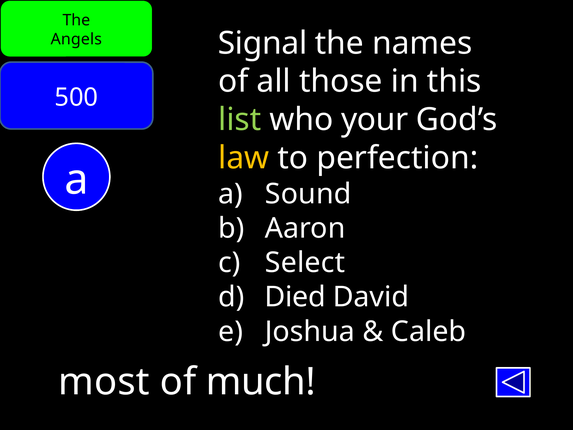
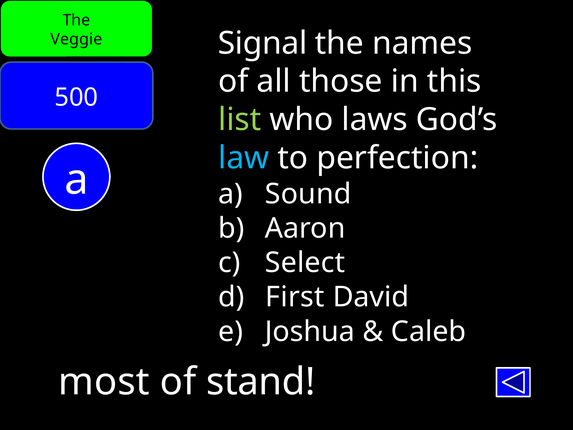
Angels: Angels -> Veggie
your: your -> laws
law colour: yellow -> light blue
Died: Died -> First
much: much -> stand
